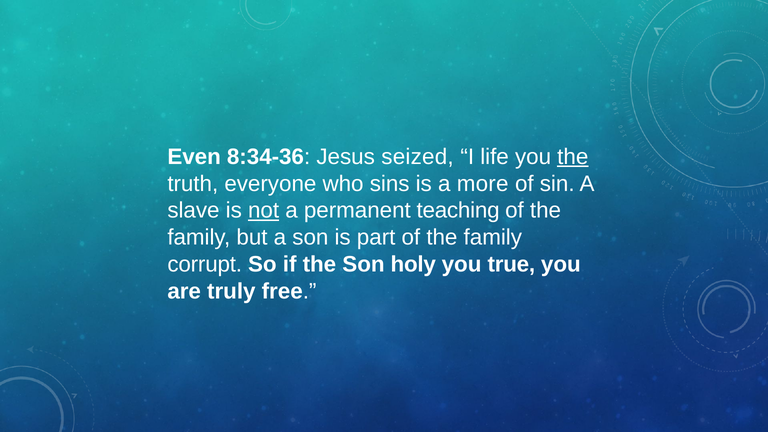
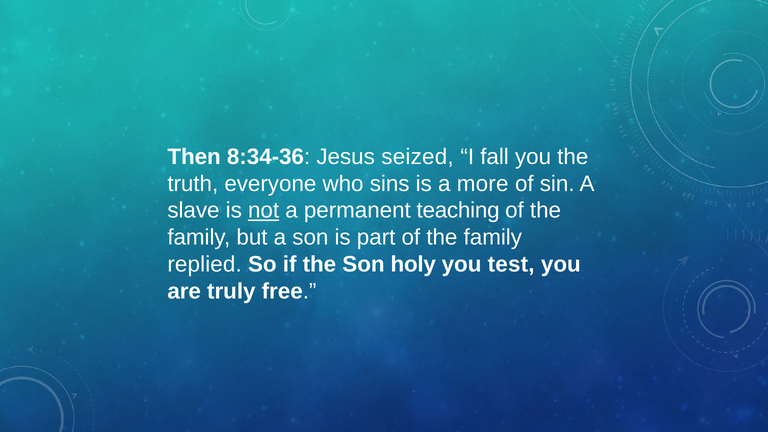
Even: Even -> Then
life: life -> fall
the at (573, 157) underline: present -> none
corrupt: corrupt -> replied
true: true -> test
